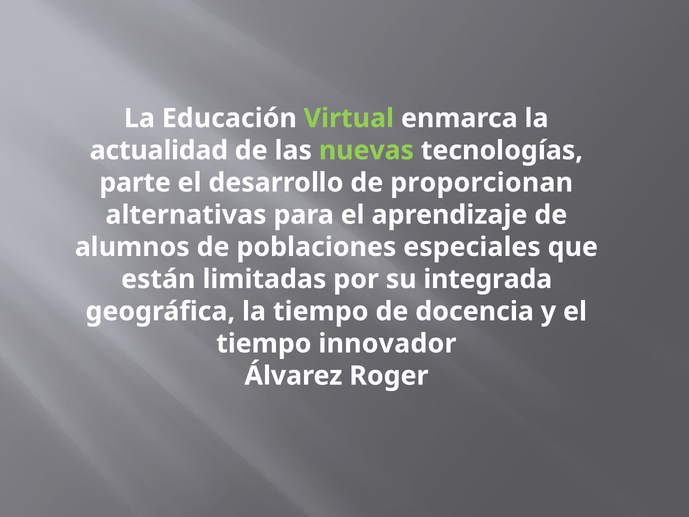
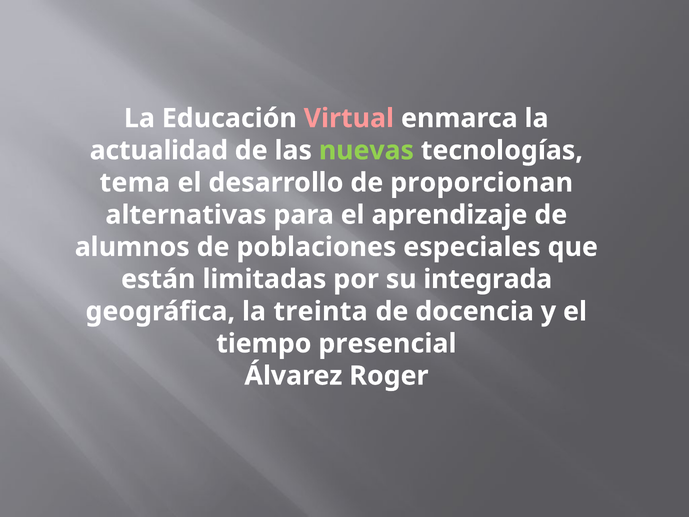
Virtual colour: light green -> pink
parte: parte -> tema
la tiempo: tiempo -> treinta
innovador: innovador -> presencial
